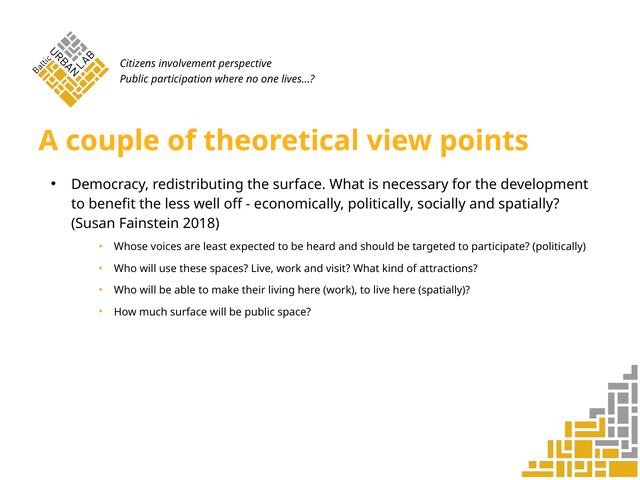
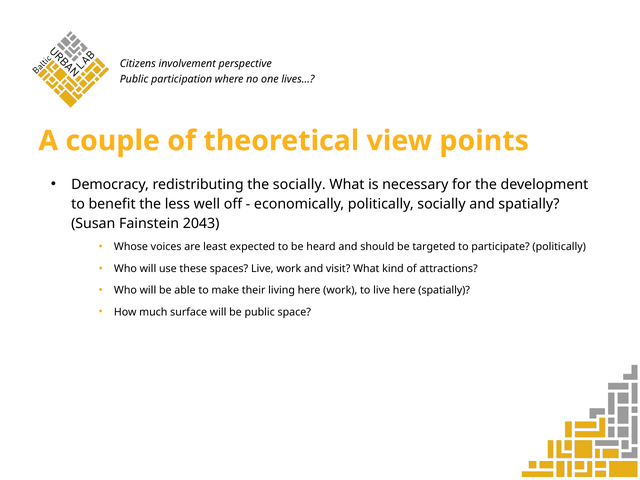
the surface: surface -> socially
2018: 2018 -> 2043
